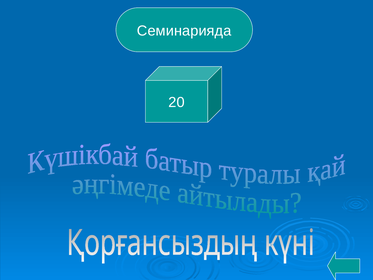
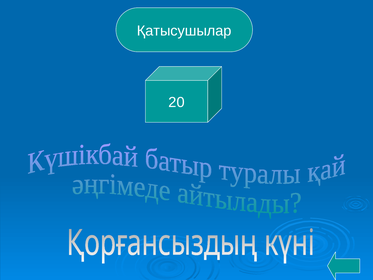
Семинарияда: Семинарияда -> Қатысушылар
